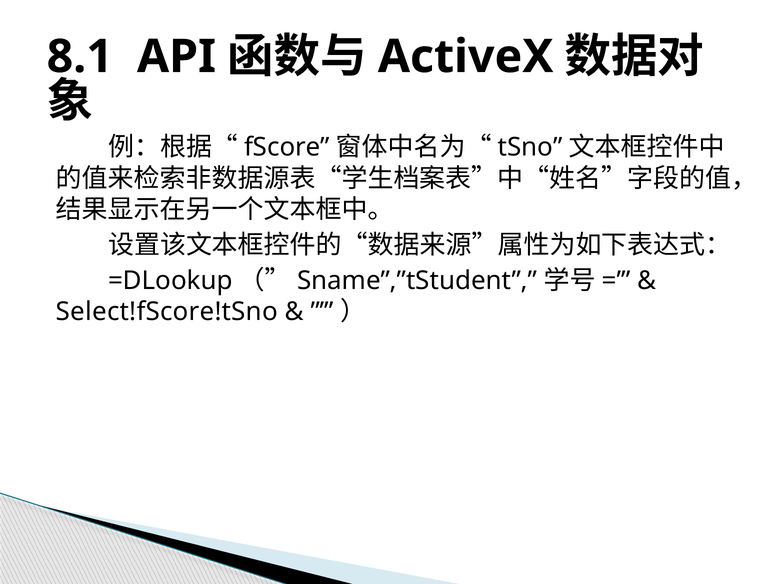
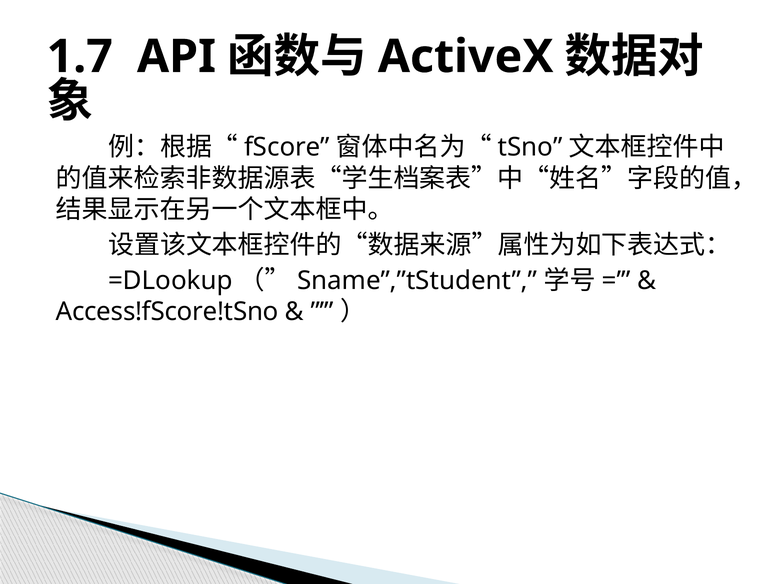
8.1: 8.1 -> 1.7
Select!fScore!tSno: Select!fScore!tSno -> Access!fScore!tSno
